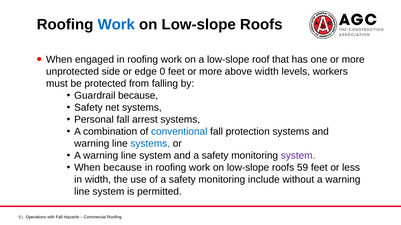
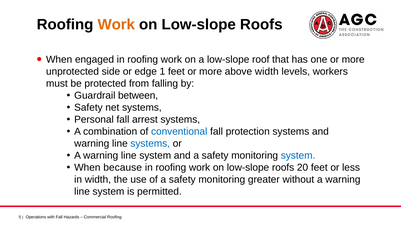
Work at (116, 25) colour: blue -> orange
0: 0 -> 1
Guardrail because: because -> between
system at (298, 156) colour: purple -> blue
59: 59 -> 20
include: include -> greater
